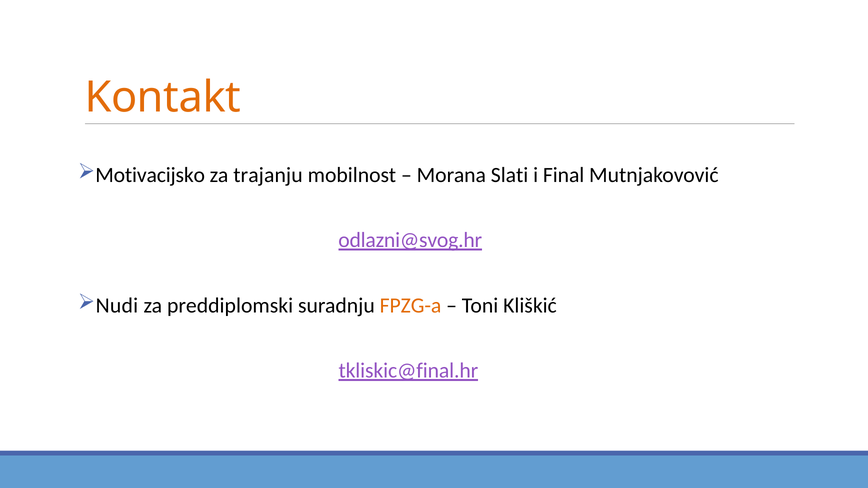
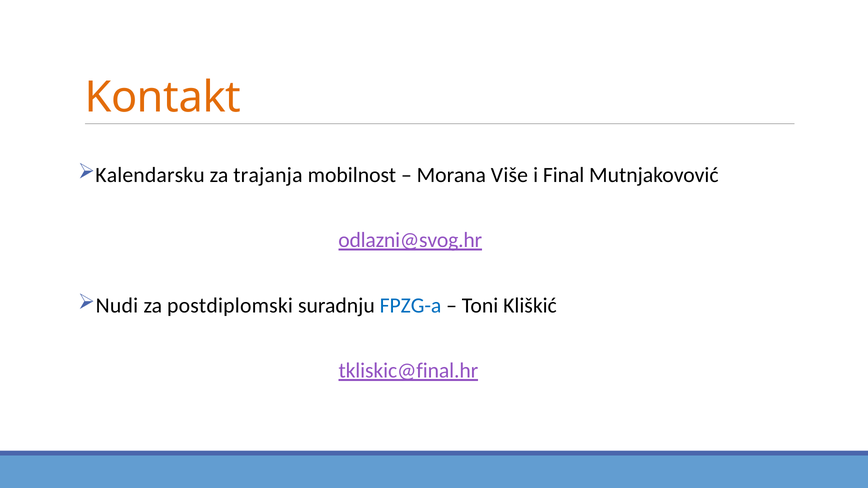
Motivacijsko: Motivacijsko -> Kalendarsku
trajanju: trajanju -> trajanja
Slati: Slati -> Više
preddiplomski: preddiplomski -> postdiplomski
FPZG-a colour: orange -> blue
